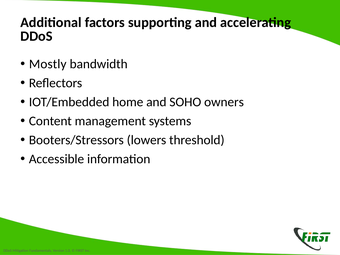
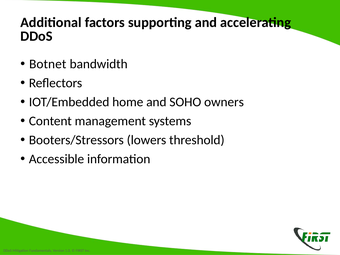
Mostly: Mostly -> Botnet
